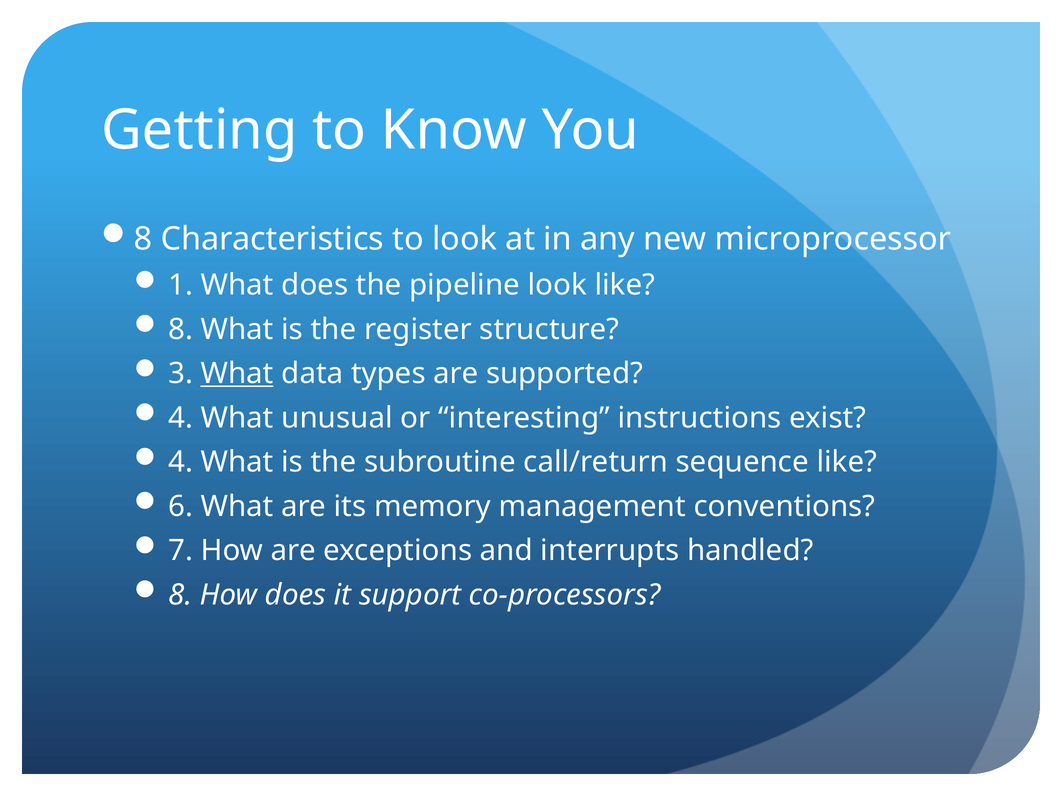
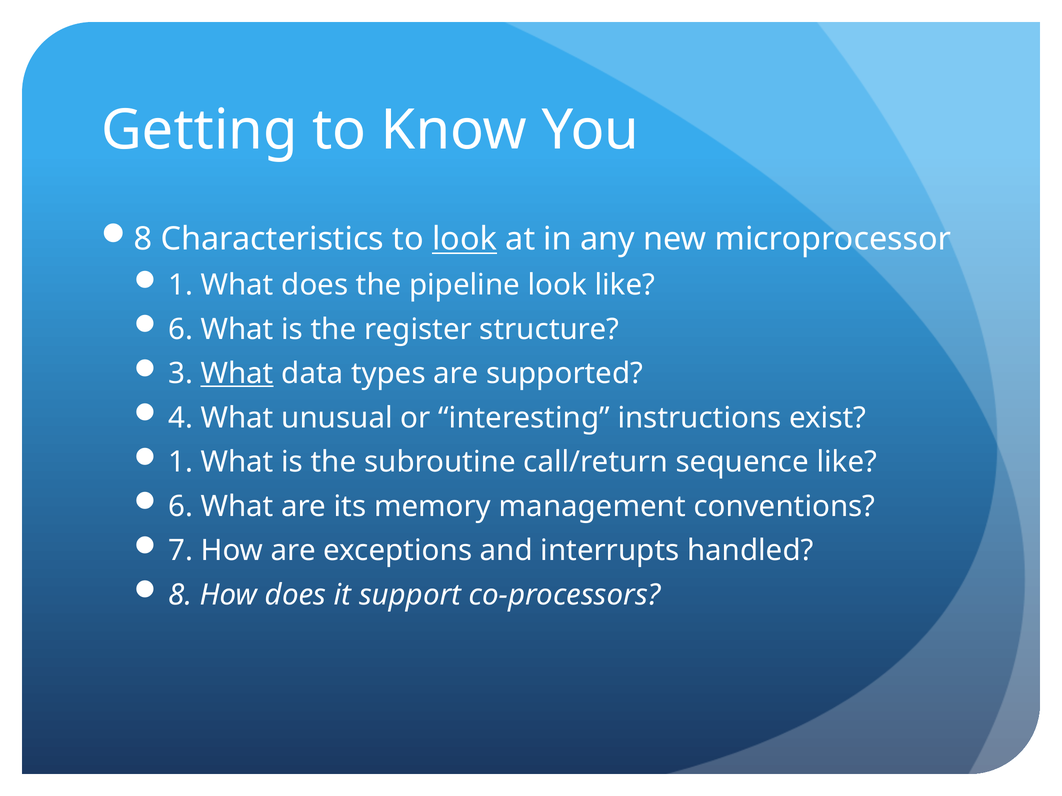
look at (465, 239) underline: none -> present
8 at (181, 330): 8 -> 6
4 at (181, 462): 4 -> 1
